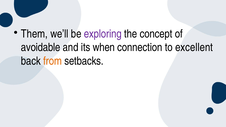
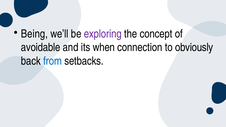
Them: Them -> Being
excellent: excellent -> obviously
from colour: orange -> blue
